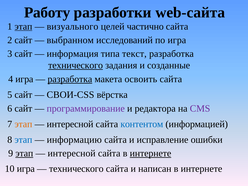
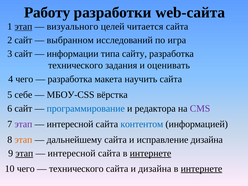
частично: частично -> читается
информация: информация -> информации
текст: текст -> сайту
технического at (76, 65) underline: present -> none
созданные: созданные -> оценивать
4 игра: игра -> чего
разработка at (70, 79) underline: present -> none
освоить: освоить -> научить
5 сайт: сайт -> себе
СВОИ-CSS: СВОИ-CSS -> МБОУ-CSS
программирование colour: purple -> blue
этап at (23, 124) colour: orange -> purple
этап at (23, 140) colour: blue -> orange
информацию: информацию -> дальнейшему
исправление ошибки: ошибки -> дизайна
10 игра: игра -> чего
и написан: написан -> дизайна
интернете at (201, 169) underline: none -> present
